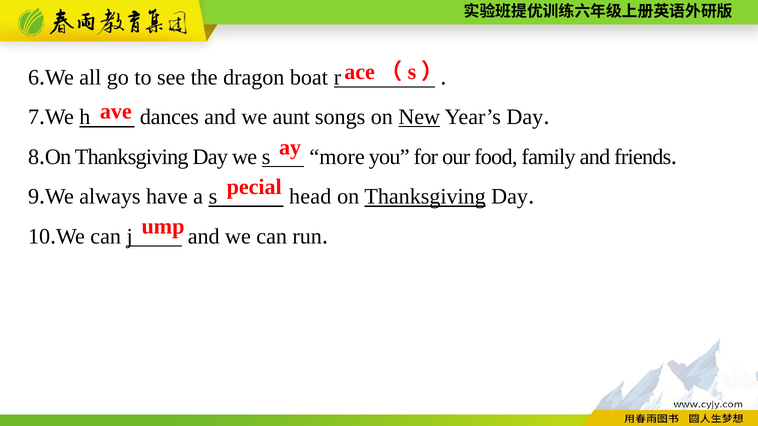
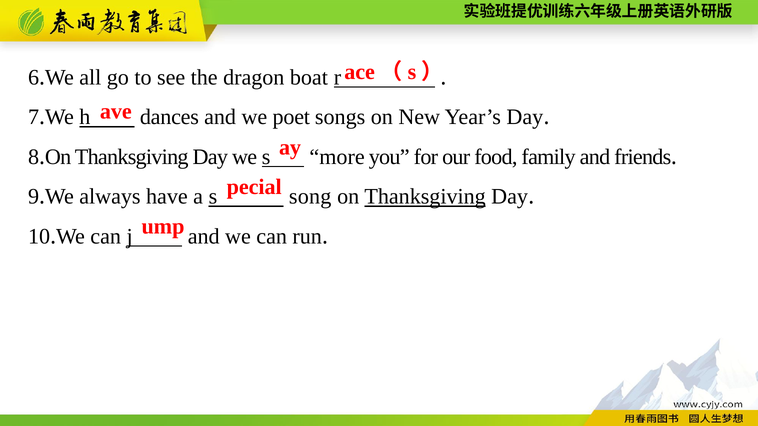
aunt: aunt -> poet
New underline: present -> none
head: head -> song
